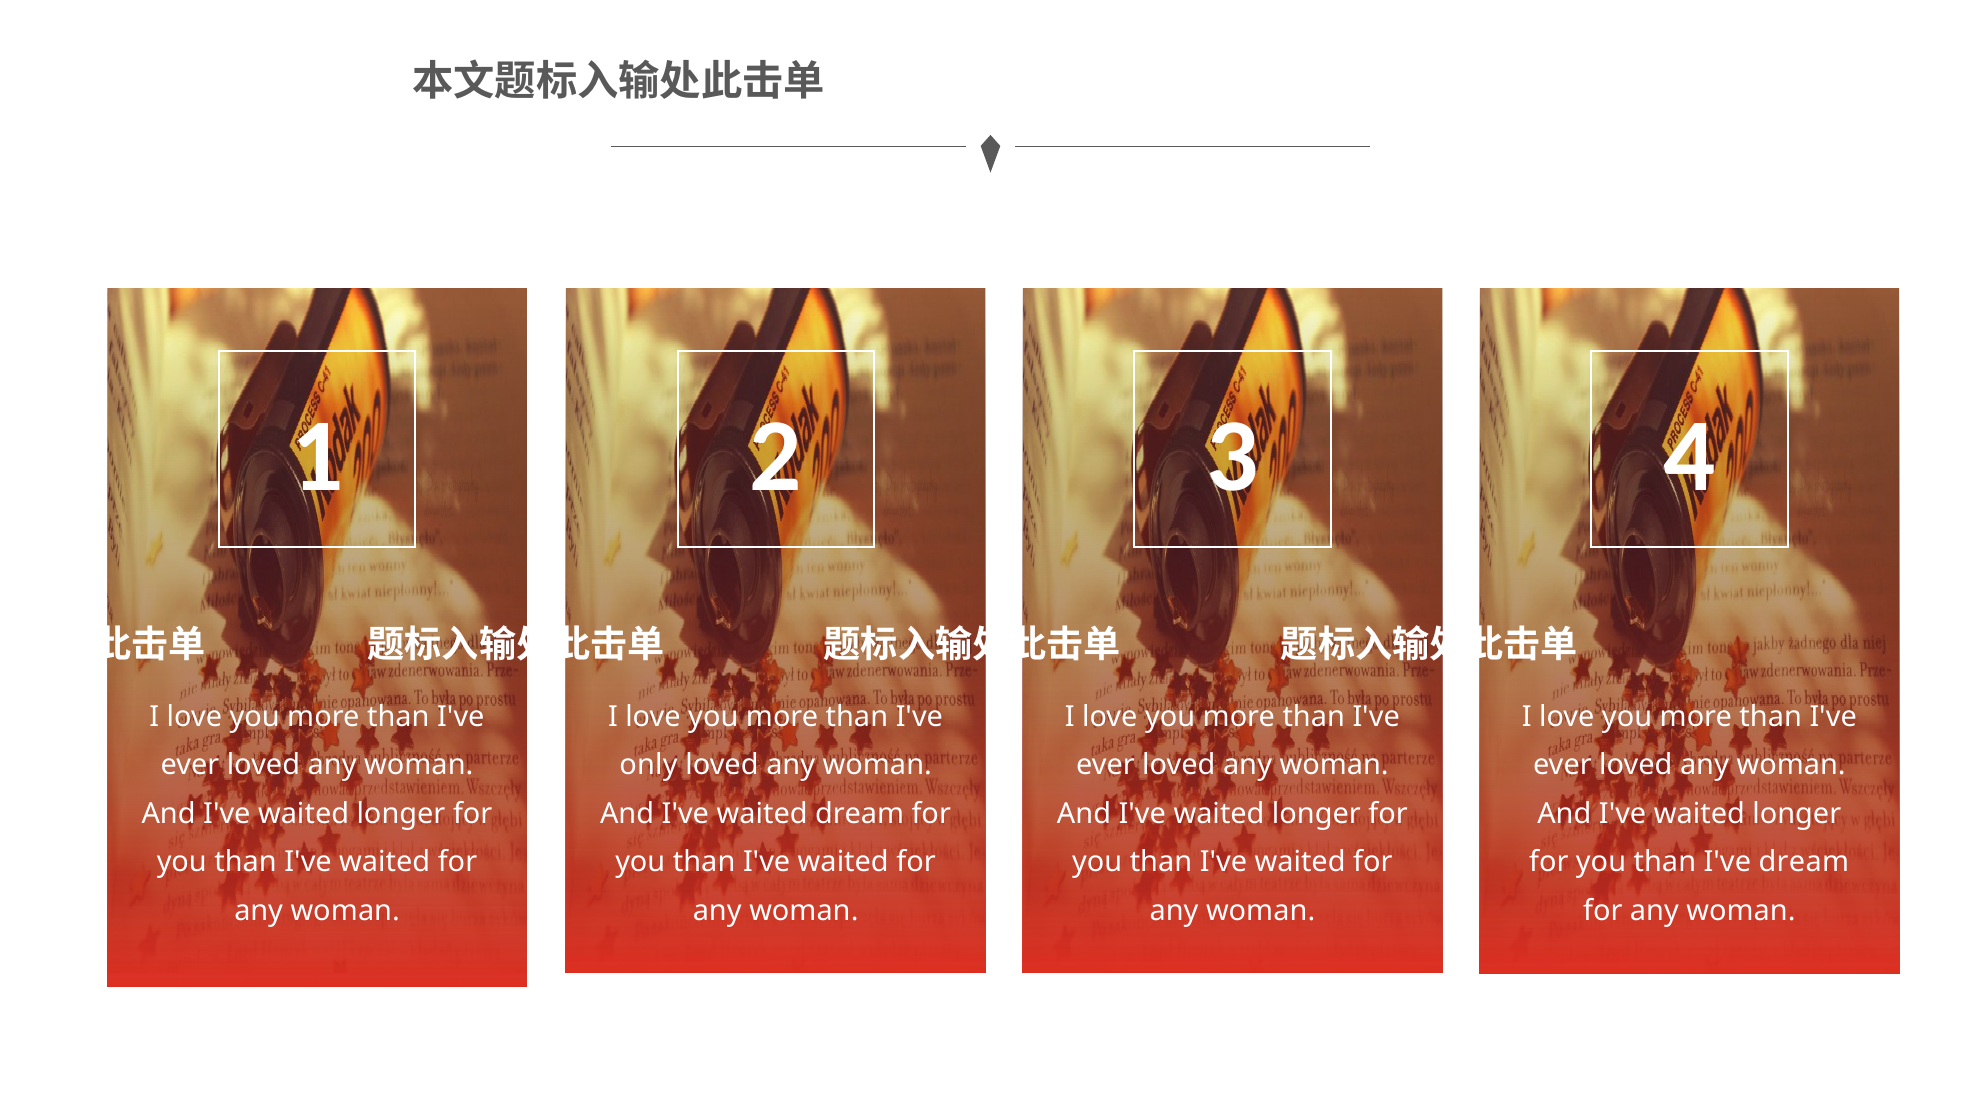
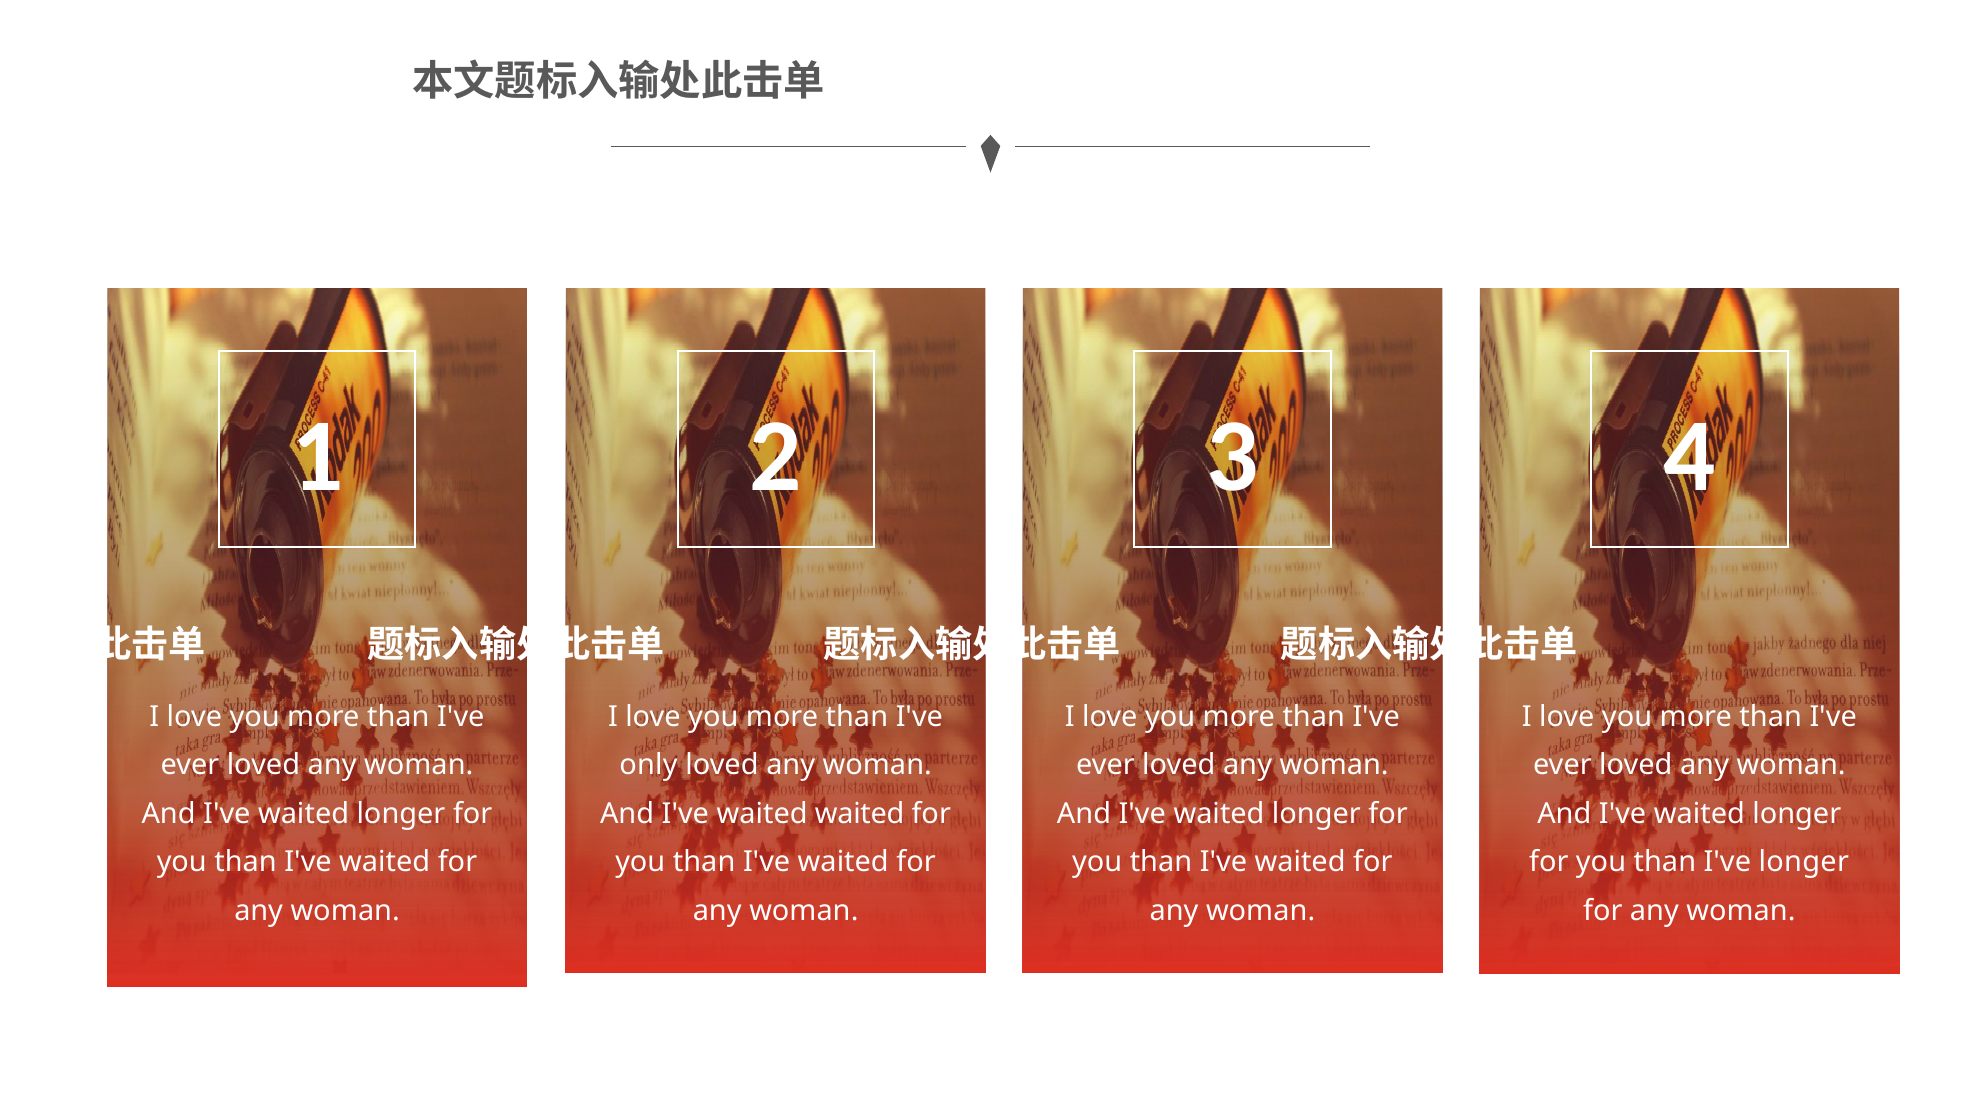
waited dream: dream -> waited
I've dream: dream -> longer
